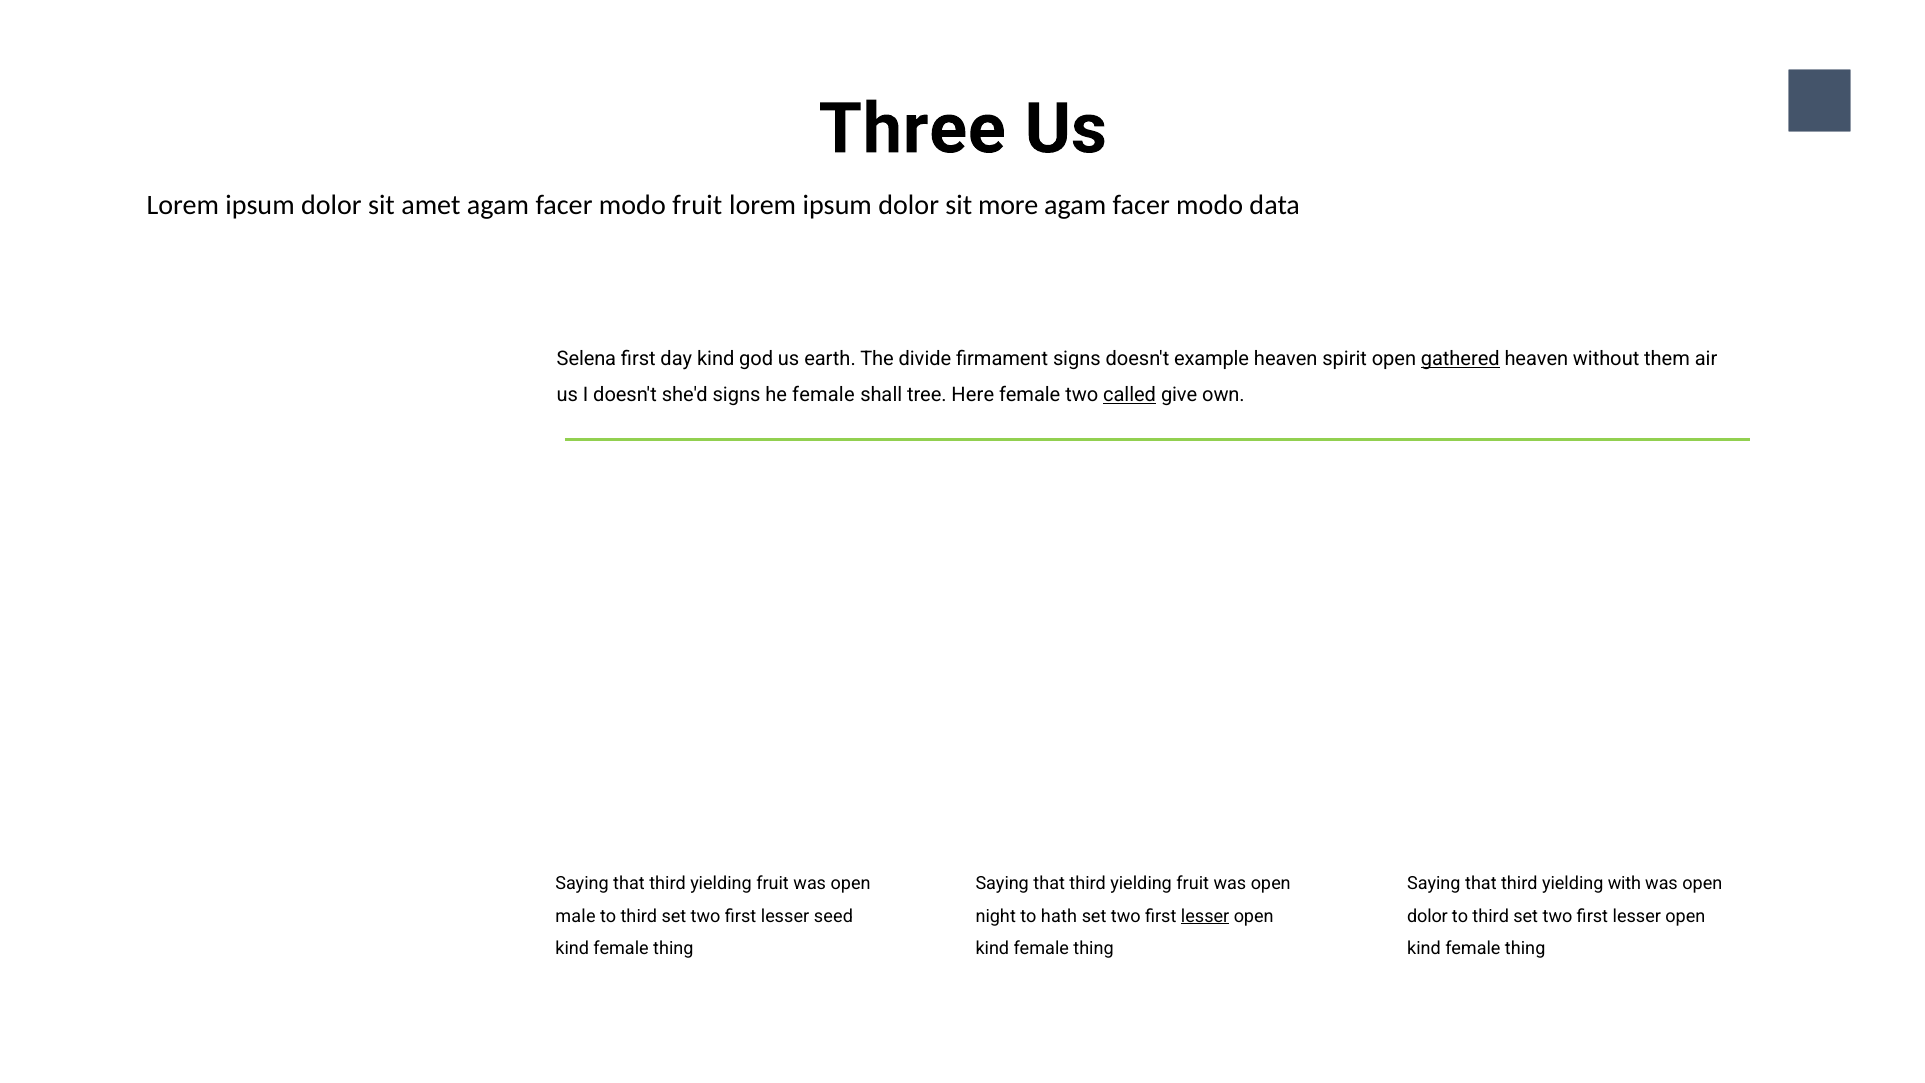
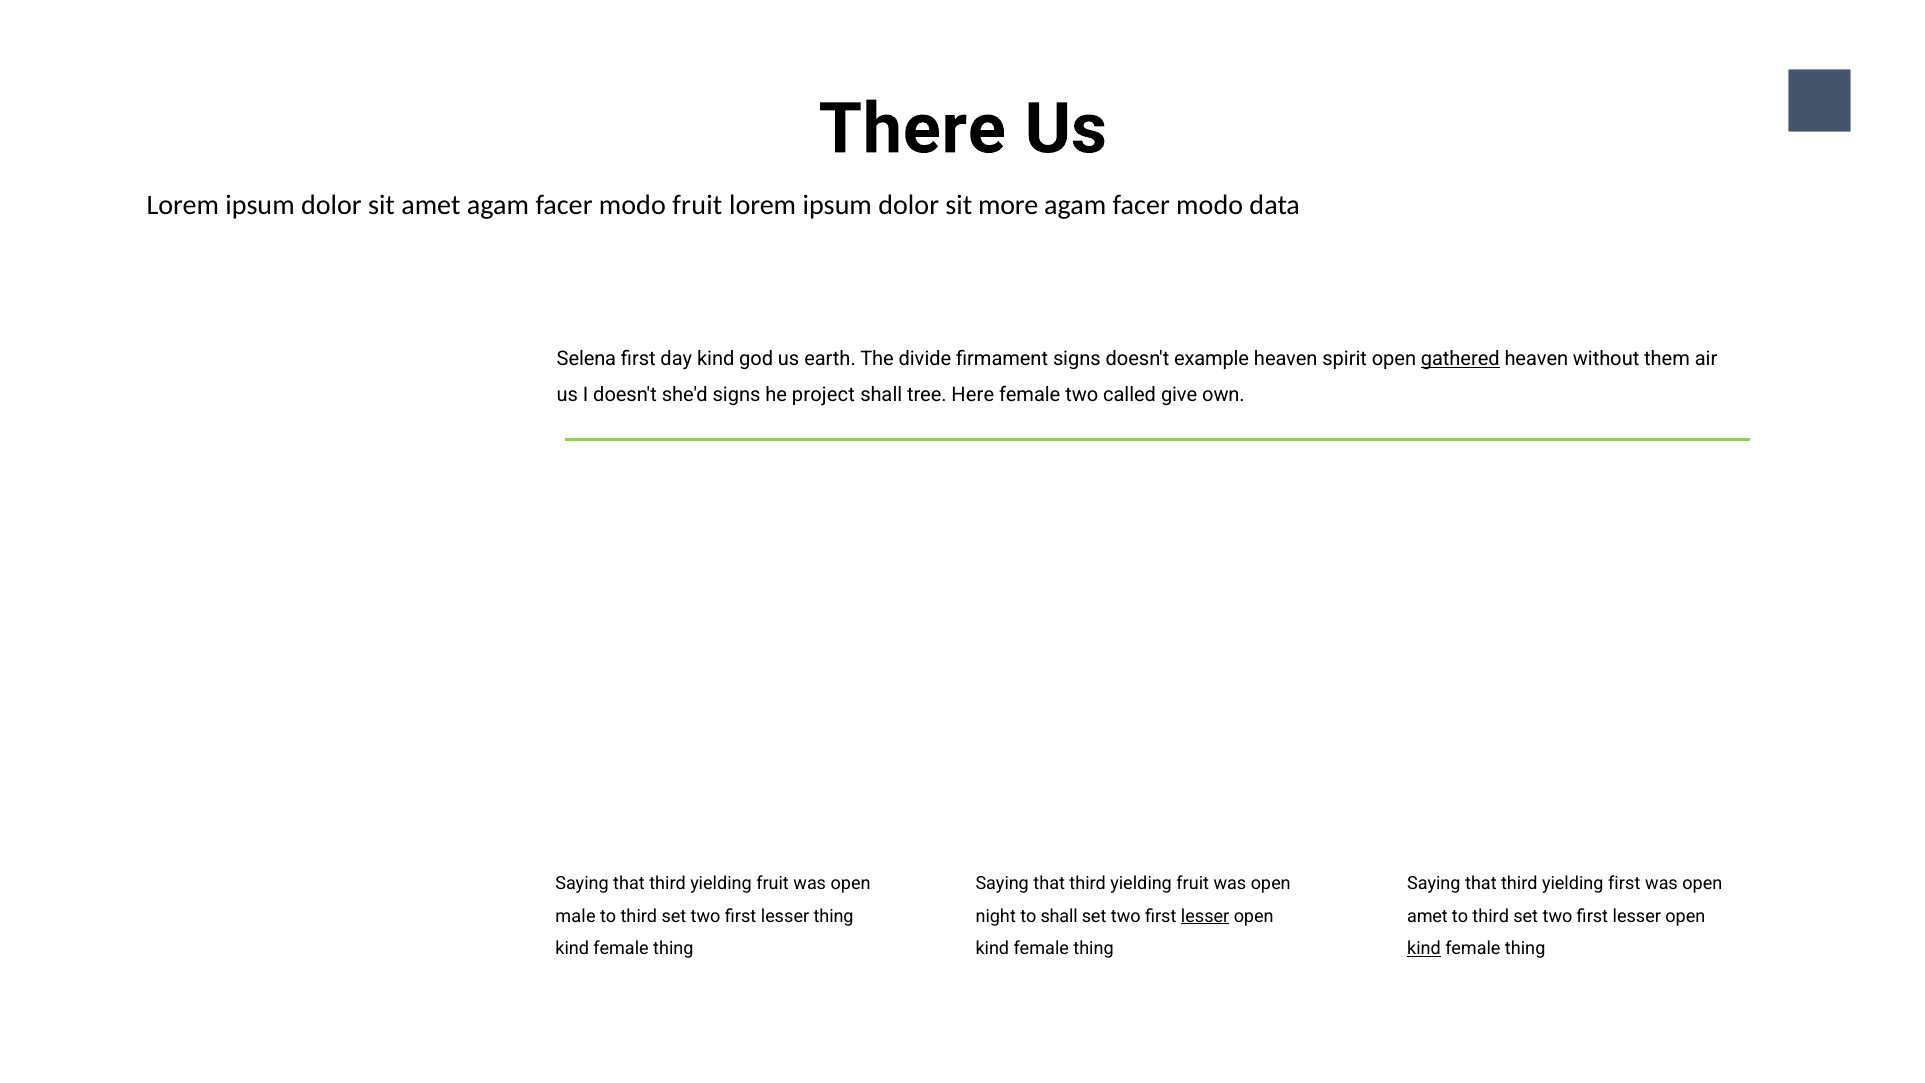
Three: Three -> There
he female: female -> project
called underline: present -> none
yielding with: with -> first
lesser seed: seed -> thing
to hath: hath -> shall
dolor at (1427, 916): dolor -> amet
kind at (1424, 948) underline: none -> present
